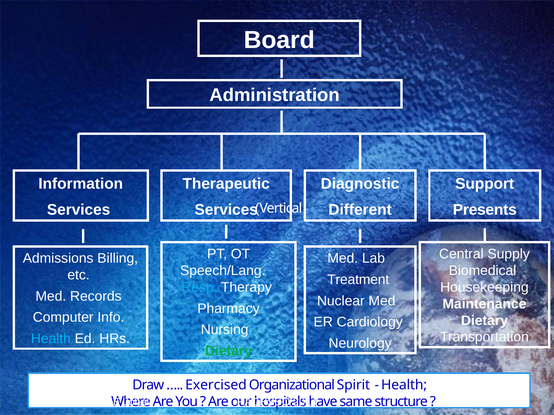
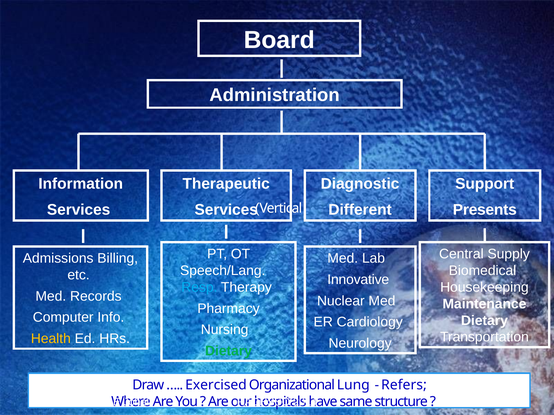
Treatment: Treatment -> Innovative
Health at (51, 339) colour: light blue -> yellow
Spirit: Spirit -> Lung
Health at (404, 386): Health -> Refers
